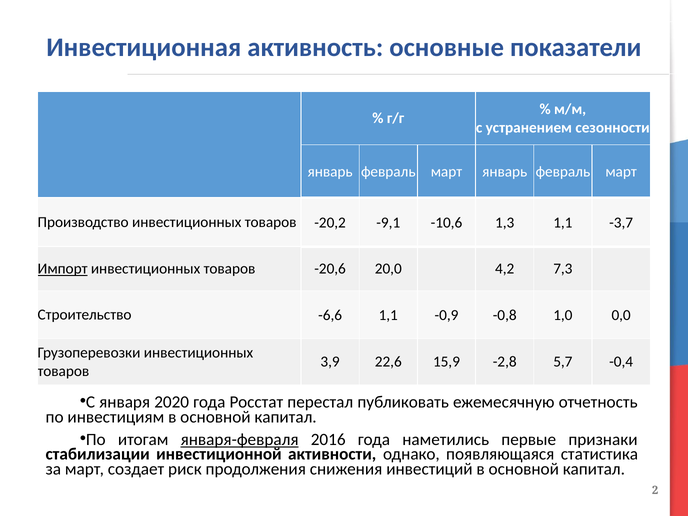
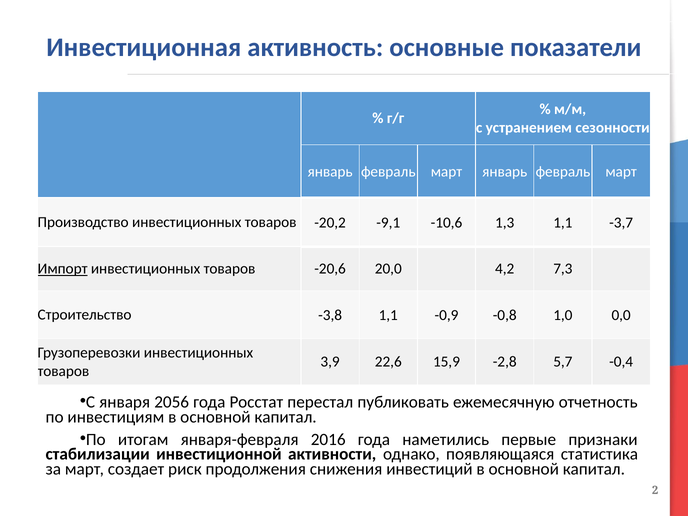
-6,6: -6,6 -> -3,8
2020: 2020 -> 2056
января-февраля underline: present -> none
